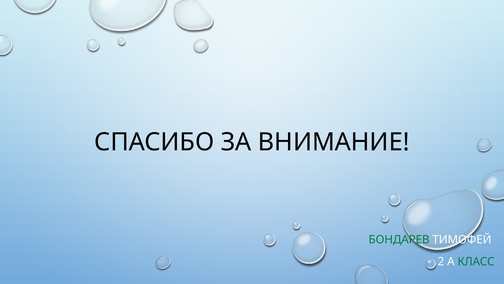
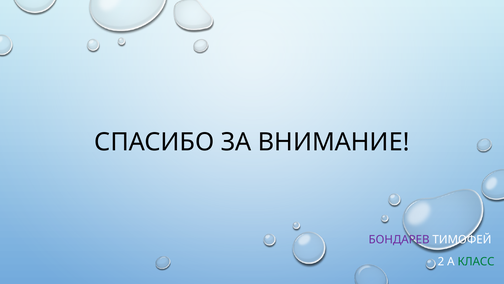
БОНДАРЕВ colour: green -> purple
